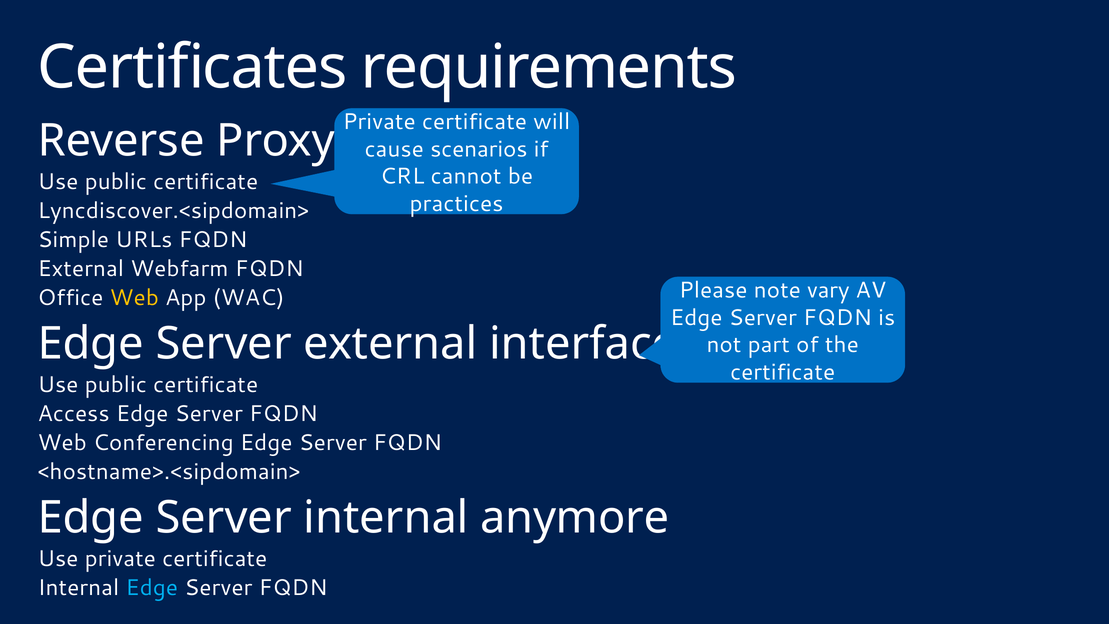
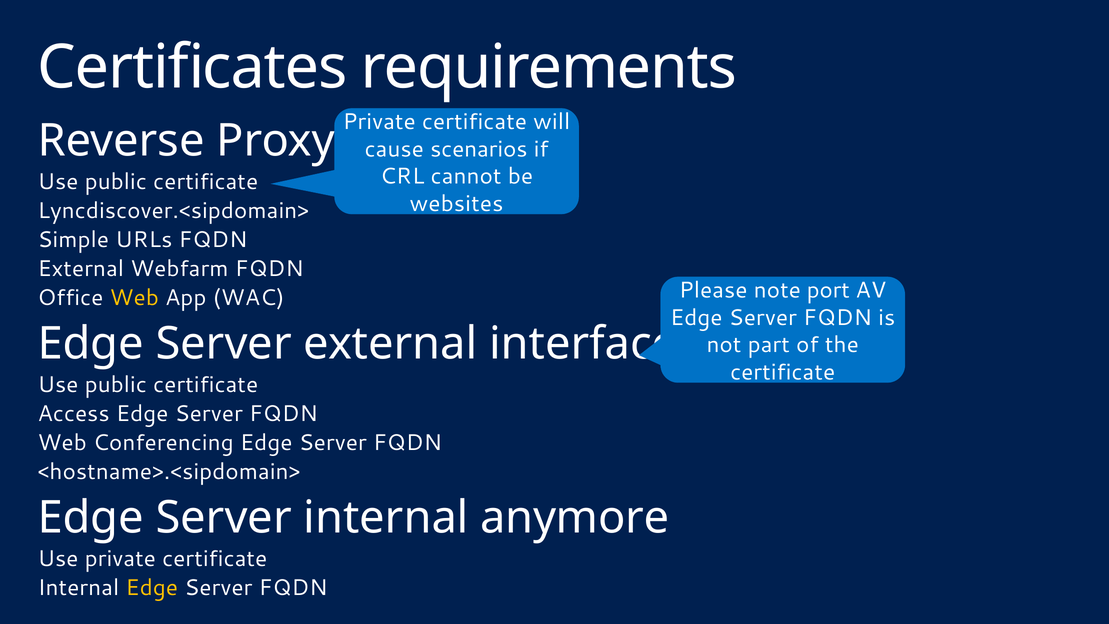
practices: practices -> websites
vary: vary -> port
Edge at (152, 588) colour: light blue -> yellow
